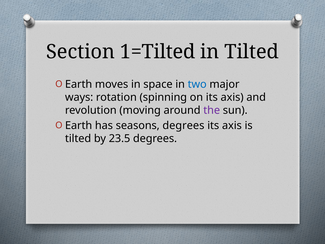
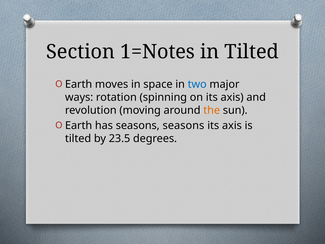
1=Tilted: 1=Tilted -> 1=Notes
the colour: purple -> orange
seasons degrees: degrees -> seasons
